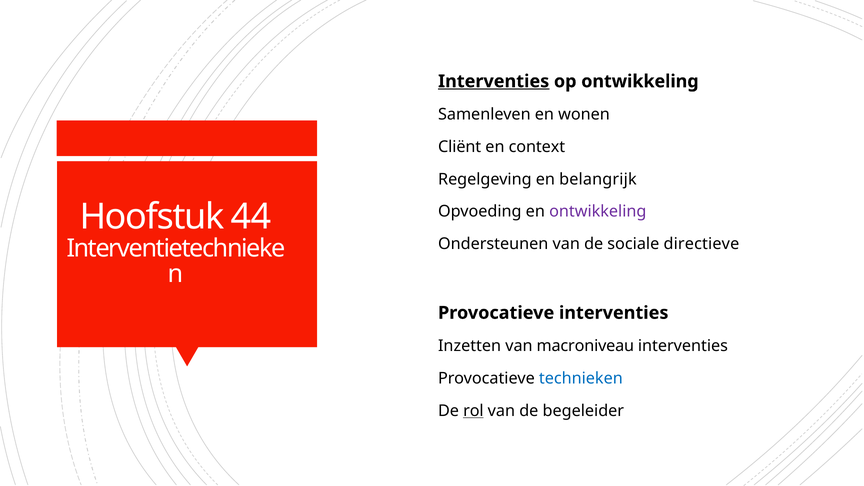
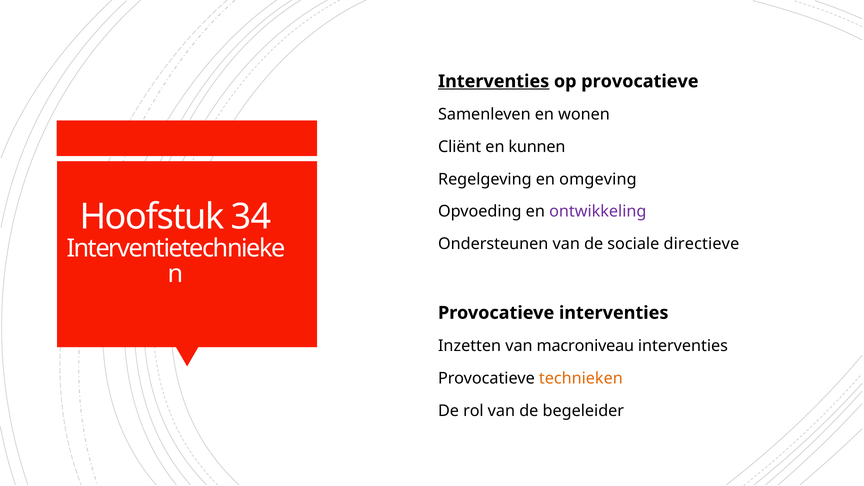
op ontwikkeling: ontwikkeling -> provocatieve
context: context -> kunnen
belangrijk: belangrijk -> omgeving
44: 44 -> 34
technieken colour: blue -> orange
rol underline: present -> none
